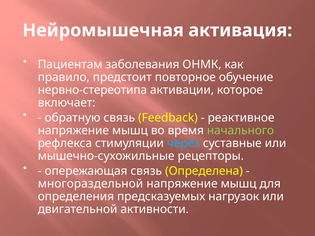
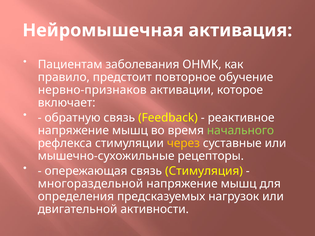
нервно-стереотипа: нервно-стереотипа -> нервно-признаков
через colour: light blue -> yellow
Определена: Определена -> Стимуляция
